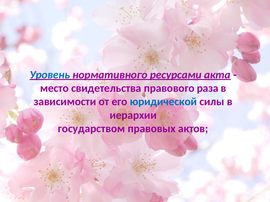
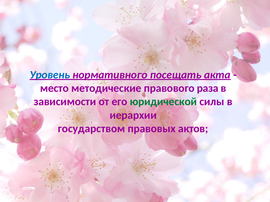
ресурсами: ресурсами -> посещать
свидетельства: свидетельства -> методические
юридической colour: blue -> green
